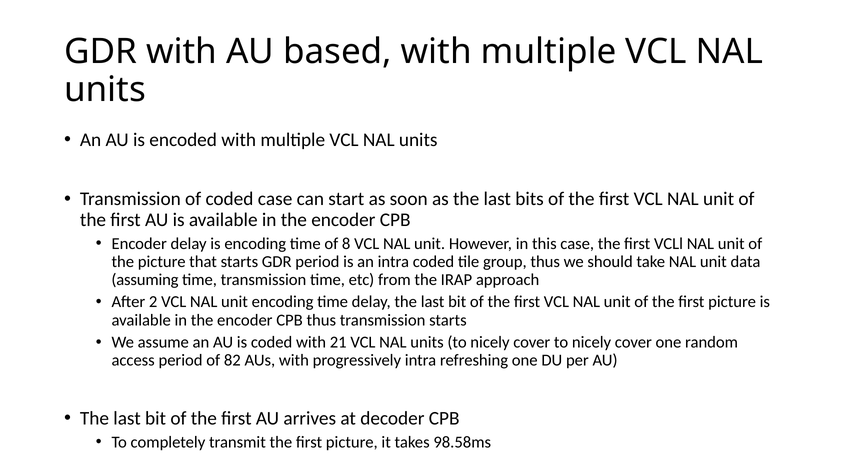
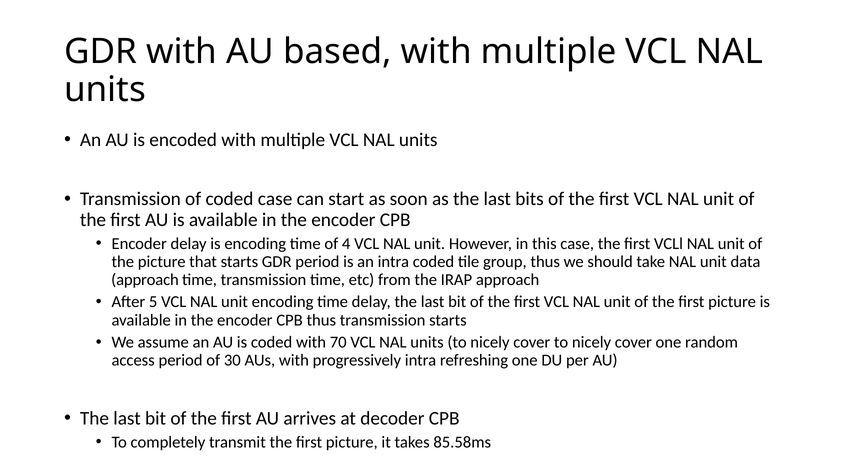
8: 8 -> 4
assuming at (145, 279): assuming -> approach
2: 2 -> 5
21: 21 -> 70
82: 82 -> 30
98.58ms: 98.58ms -> 85.58ms
